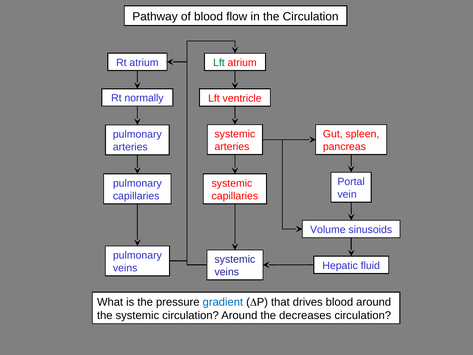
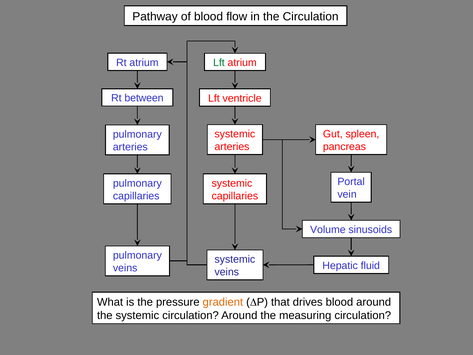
normally: normally -> between
gradient colour: blue -> orange
decreases: decreases -> measuring
